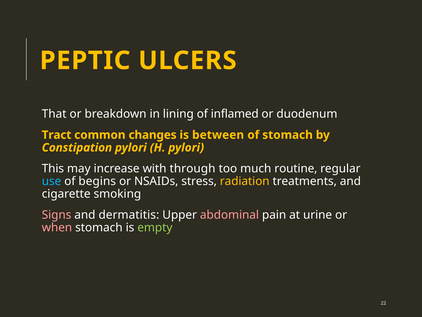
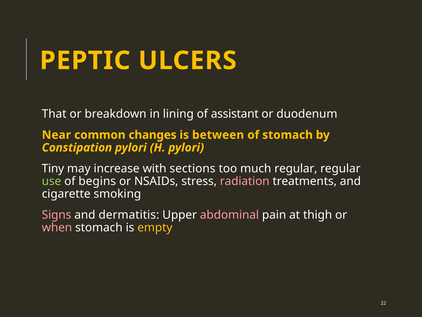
inflamed: inflamed -> assistant
Tract: Tract -> Near
This: This -> Tiny
through: through -> sections
much routine: routine -> regular
use colour: light blue -> light green
radiation colour: yellow -> pink
urine: urine -> thigh
empty colour: light green -> yellow
